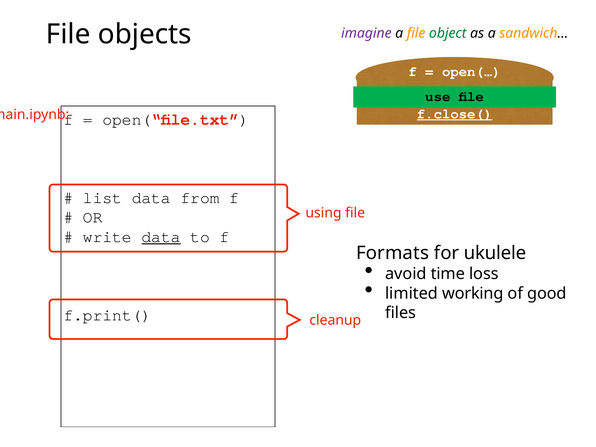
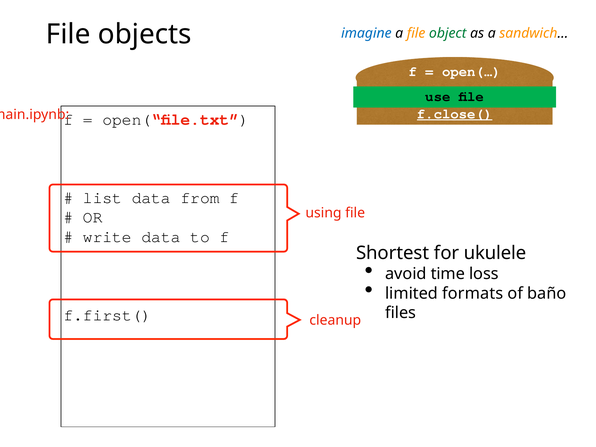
imagine colour: purple -> blue
data at (161, 237) underline: present -> none
Formats: Formats -> Shortest
working: working -> formats
good: good -> baño
f.print(: f.print( -> f.first(
